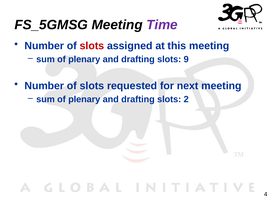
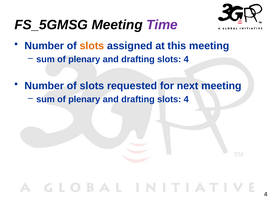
slots at (92, 46) colour: red -> orange
9 at (186, 59): 9 -> 4
2 at (186, 99): 2 -> 4
